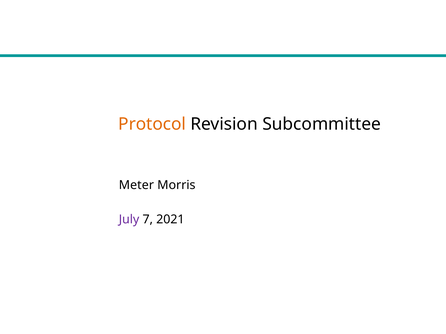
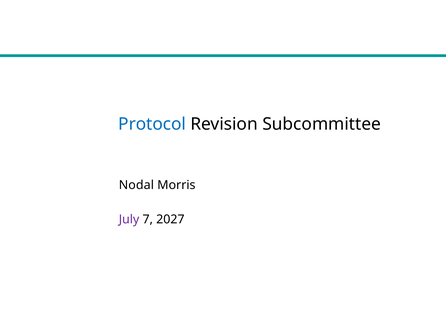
Protocol colour: orange -> blue
Meter: Meter -> Nodal
2021: 2021 -> 2027
